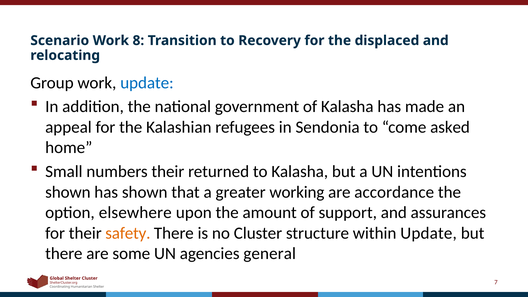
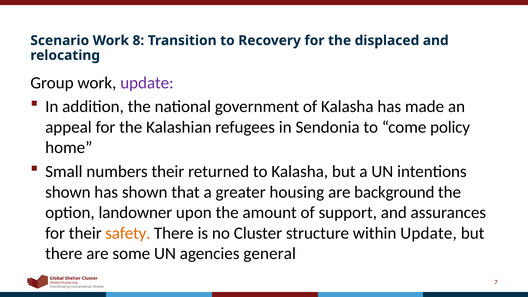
update at (147, 83) colour: blue -> purple
asked: asked -> policy
working: working -> housing
accordance: accordance -> background
elsewhere: elsewhere -> landowner
